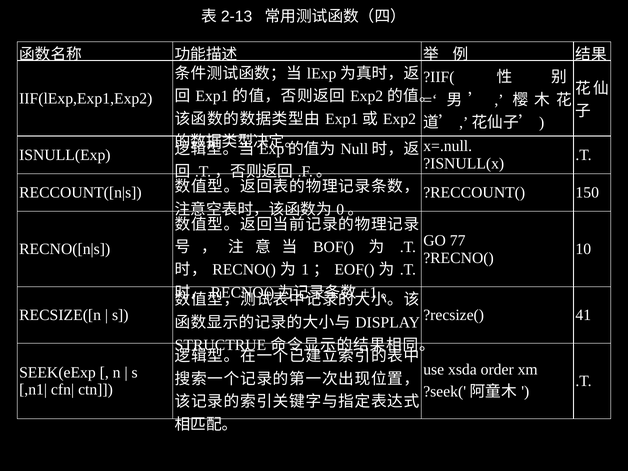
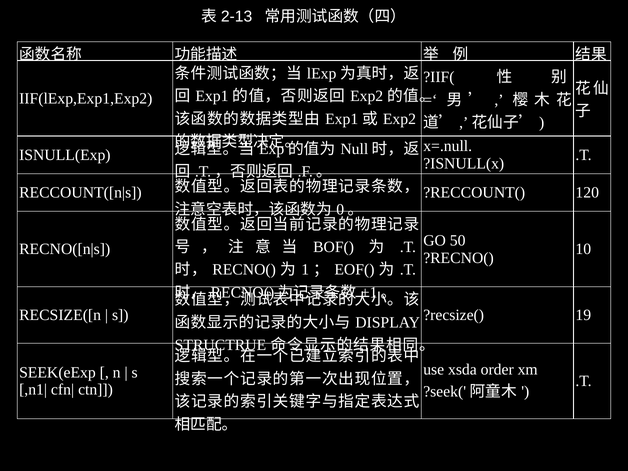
150: 150 -> 120
77: 77 -> 50
41: 41 -> 19
